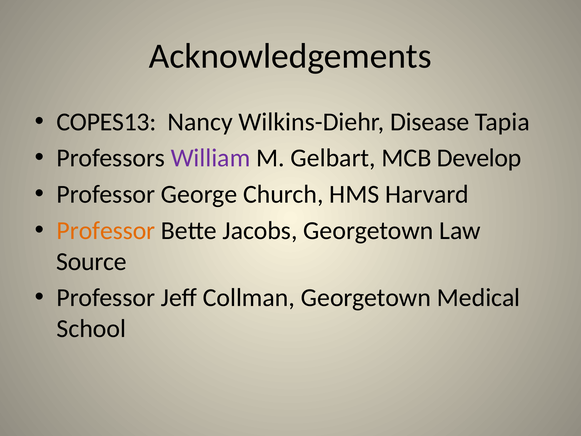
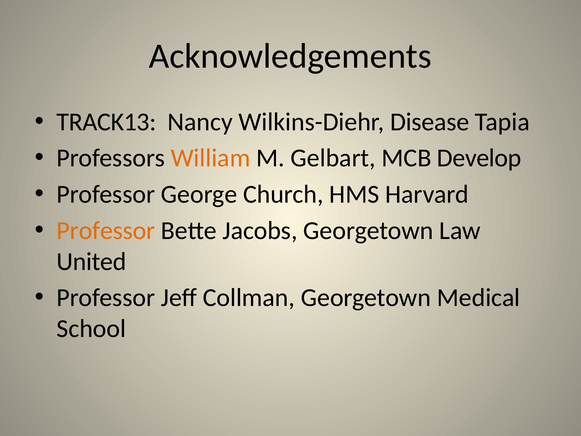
COPES13: COPES13 -> TRACK13
William colour: purple -> orange
Source: Source -> United
